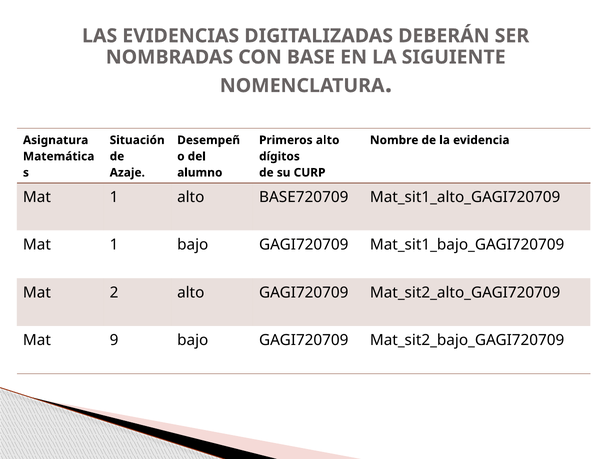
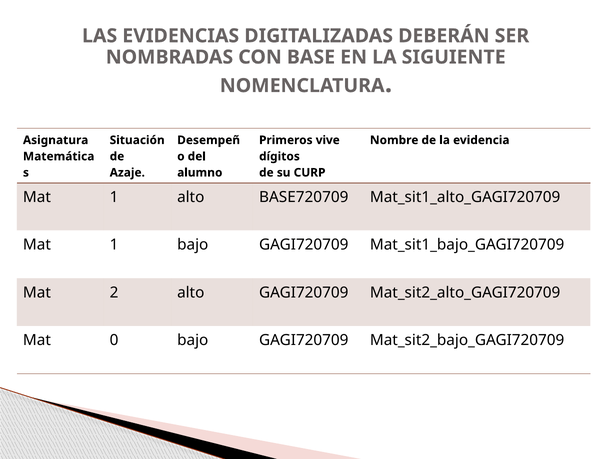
Primeros alto: alto -> vive
9: 9 -> 0
